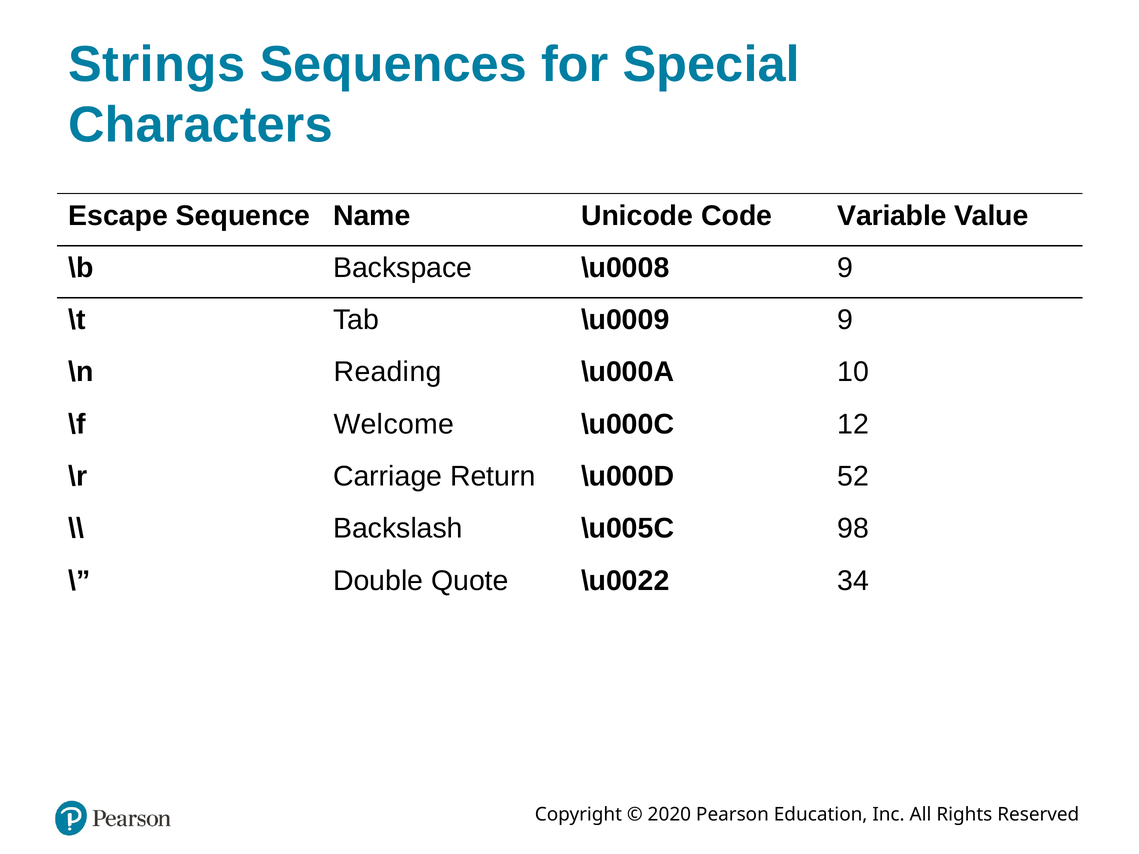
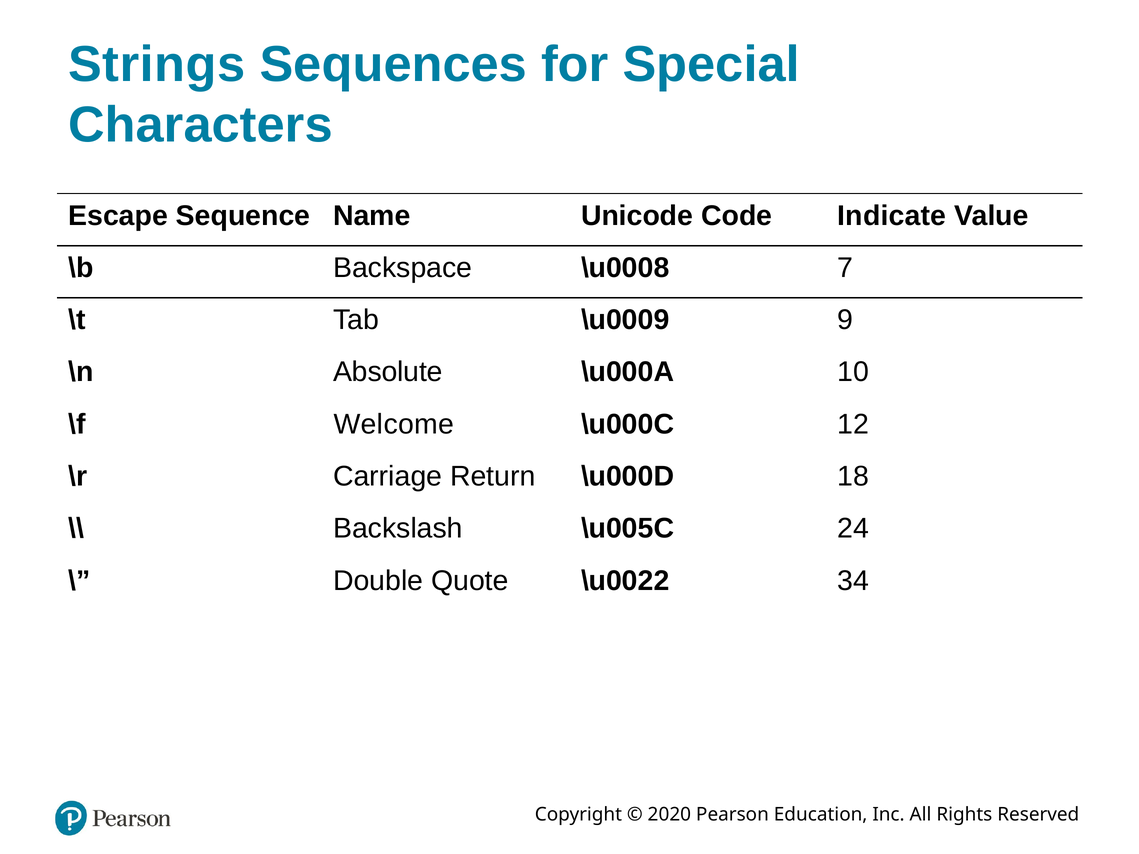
Variable: Variable -> Indicate
\u0008 9: 9 -> 7
Reading: Reading -> Absolute
52: 52 -> 18
98: 98 -> 24
